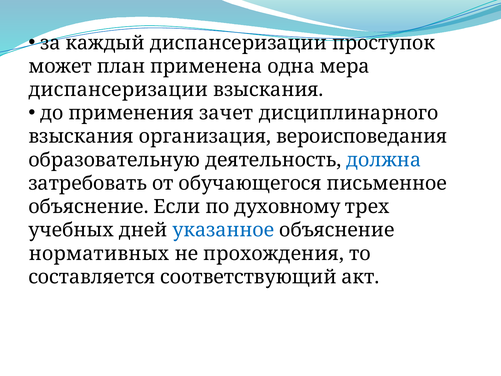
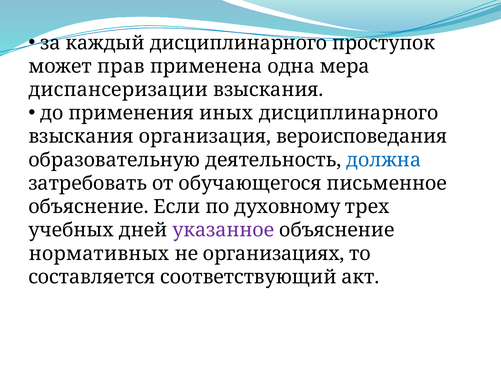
каждый диспансеризации: диспансеризации -> дисциплинарного
план: план -> прав
зачет: зачет -> иных
указанное colour: blue -> purple
прохождения: прохождения -> организациях
